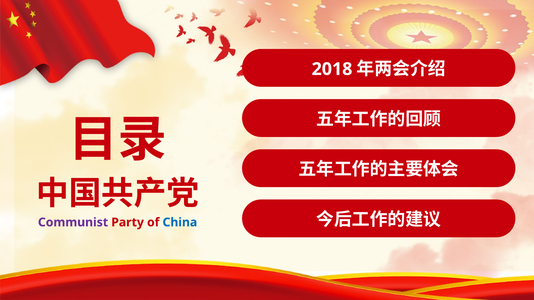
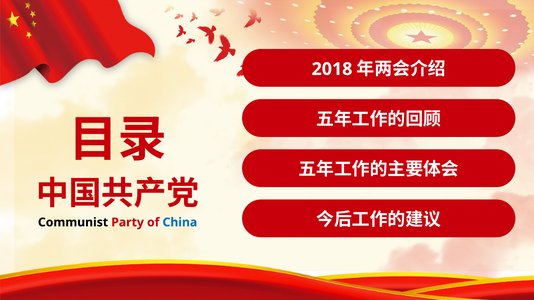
Communist colour: purple -> black
